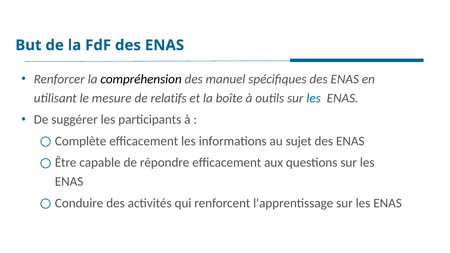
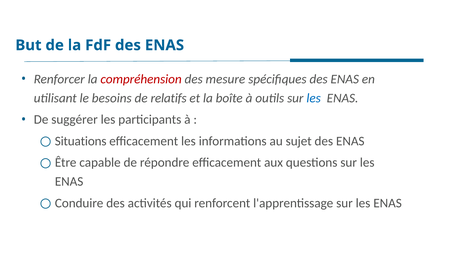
compréhension colour: black -> red
manuel: manuel -> mesure
mesure: mesure -> besoins
Complète: Complète -> Situations
